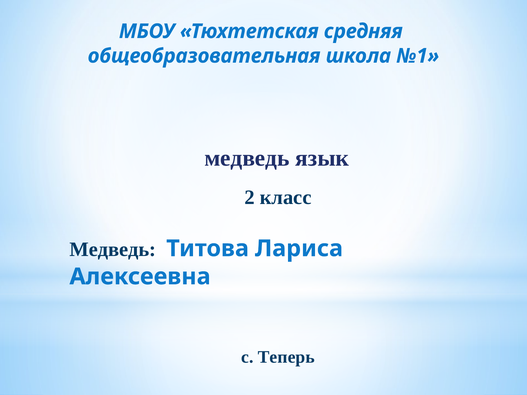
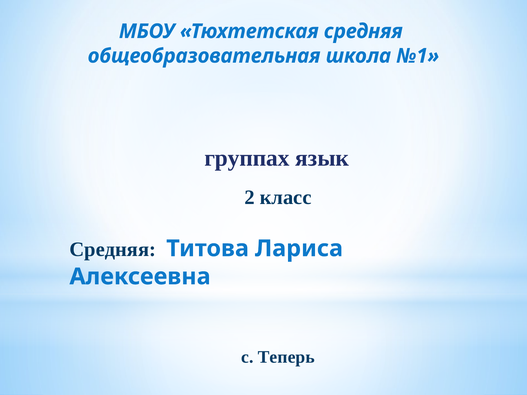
медведь at (247, 158): медведь -> группах
Медведь at (113, 250): Медведь -> Средняя
